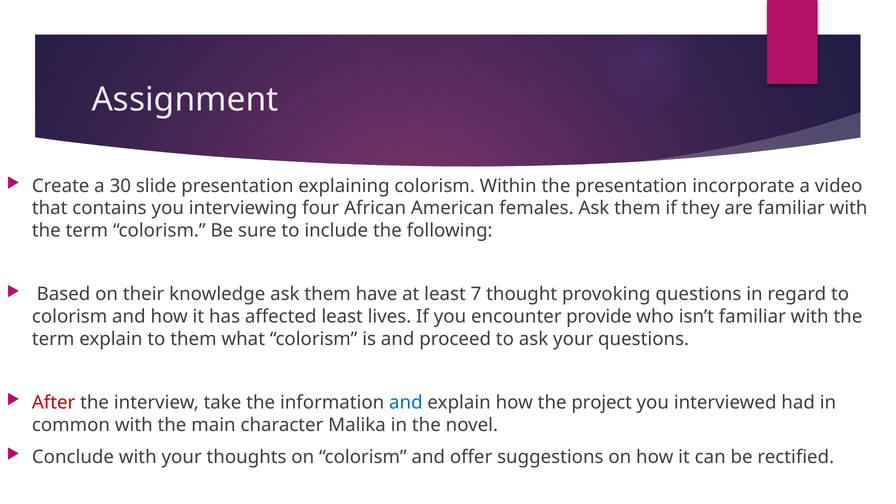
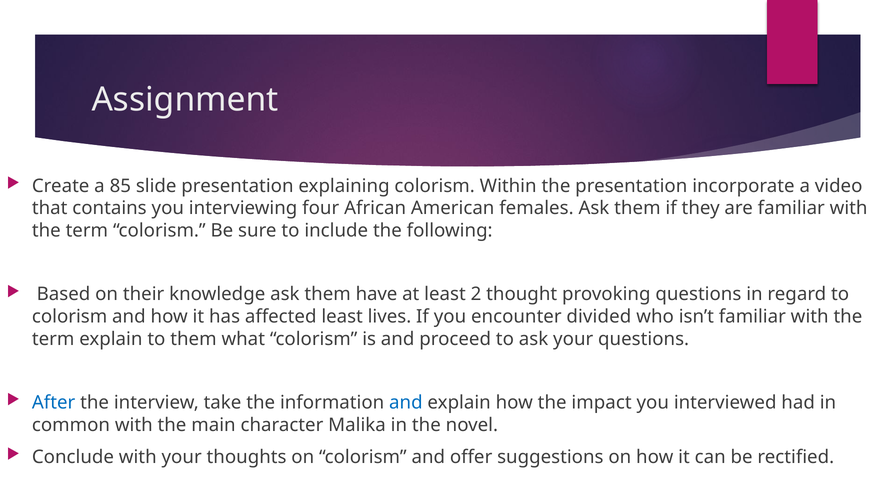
30: 30 -> 85
7: 7 -> 2
provide: provide -> divided
After colour: red -> blue
project: project -> impact
